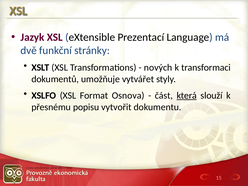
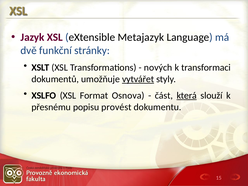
Prezentací: Prezentací -> Metajazyk
vytvářet underline: none -> present
vytvořit: vytvořit -> provést
